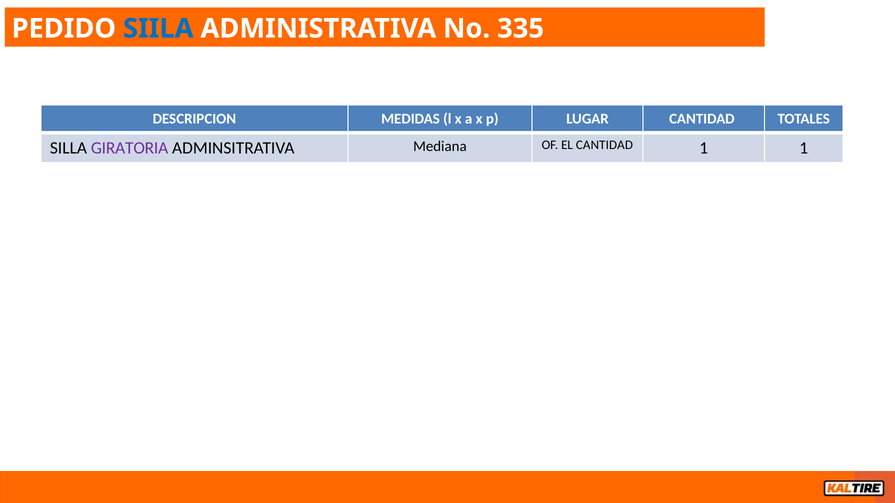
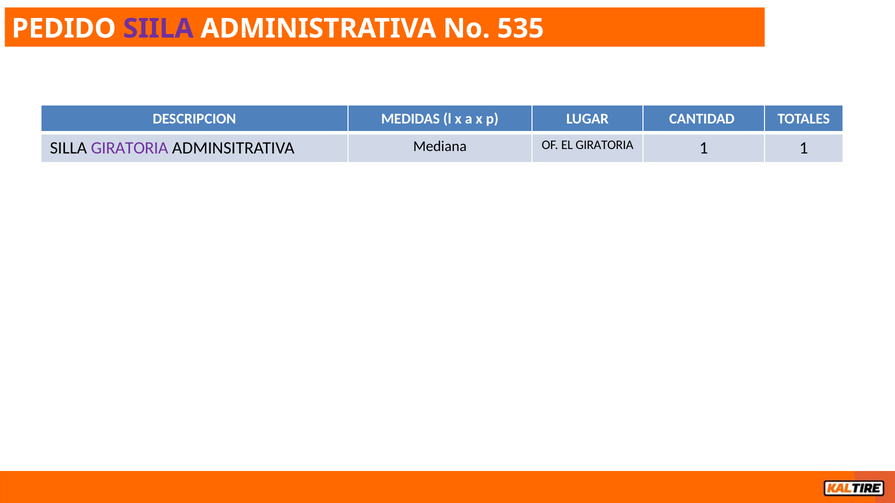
SIILA colour: blue -> purple
335: 335 -> 535
EL CANTIDAD: CANTIDAD -> GIRATORIA
